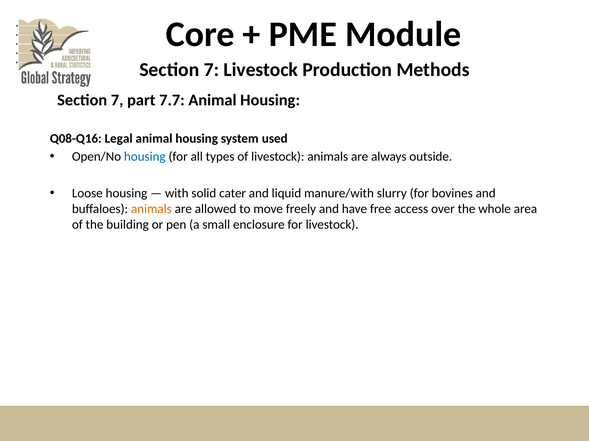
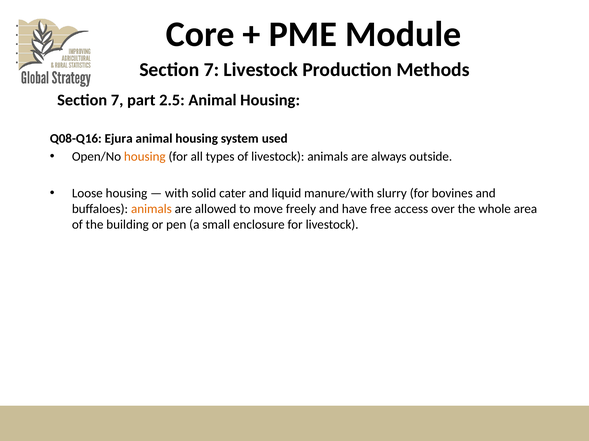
7.7: 7.7 -> 2.5
Legal: Legal -> Ejura
housing at (145, 157) colour: blue -> orange
